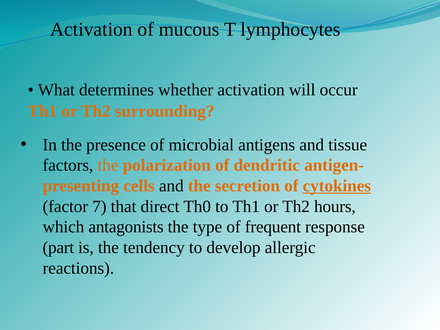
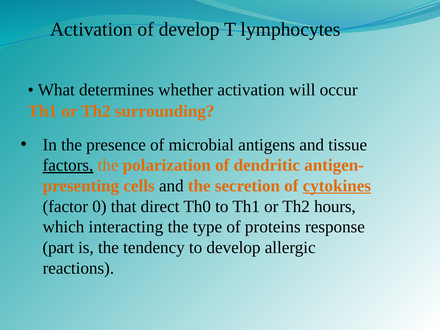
of mucous: mucous -> develop
factors underline: none -> present
7: 7 -> 0
antagonists: antagonists -> interacting
frequent: frequent -> proteins
